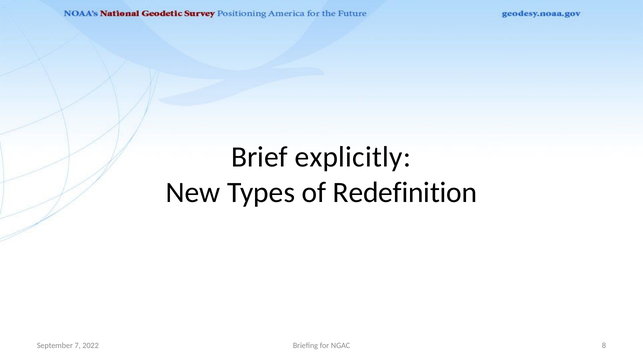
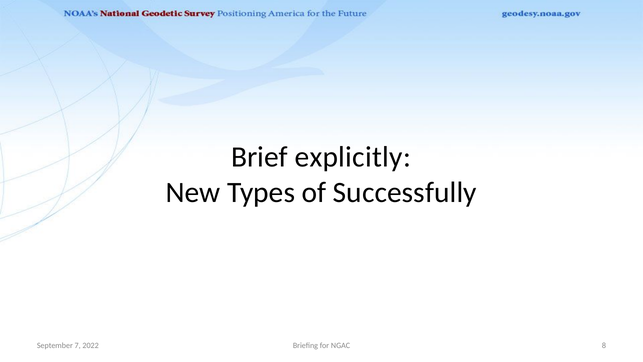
Redefinition: Redefinition -> Successfully
